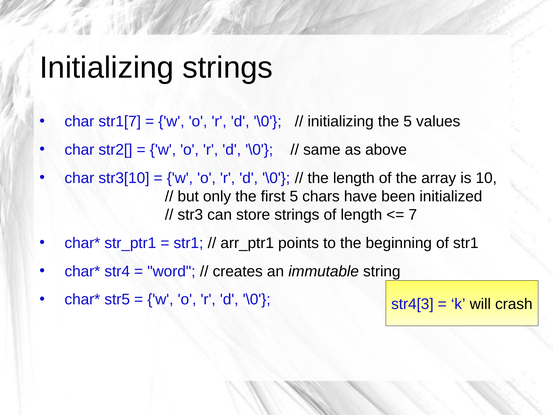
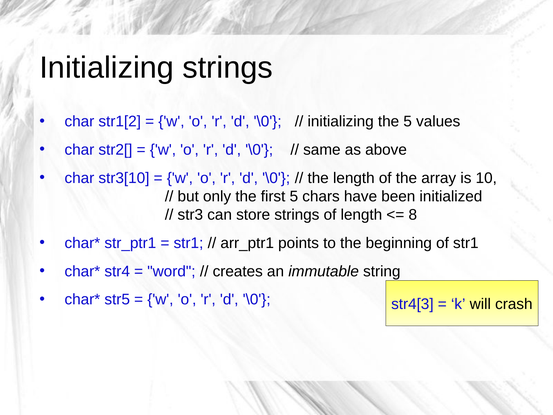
str1[7: str1[7 -> str1[2
7: 7 -> 8
